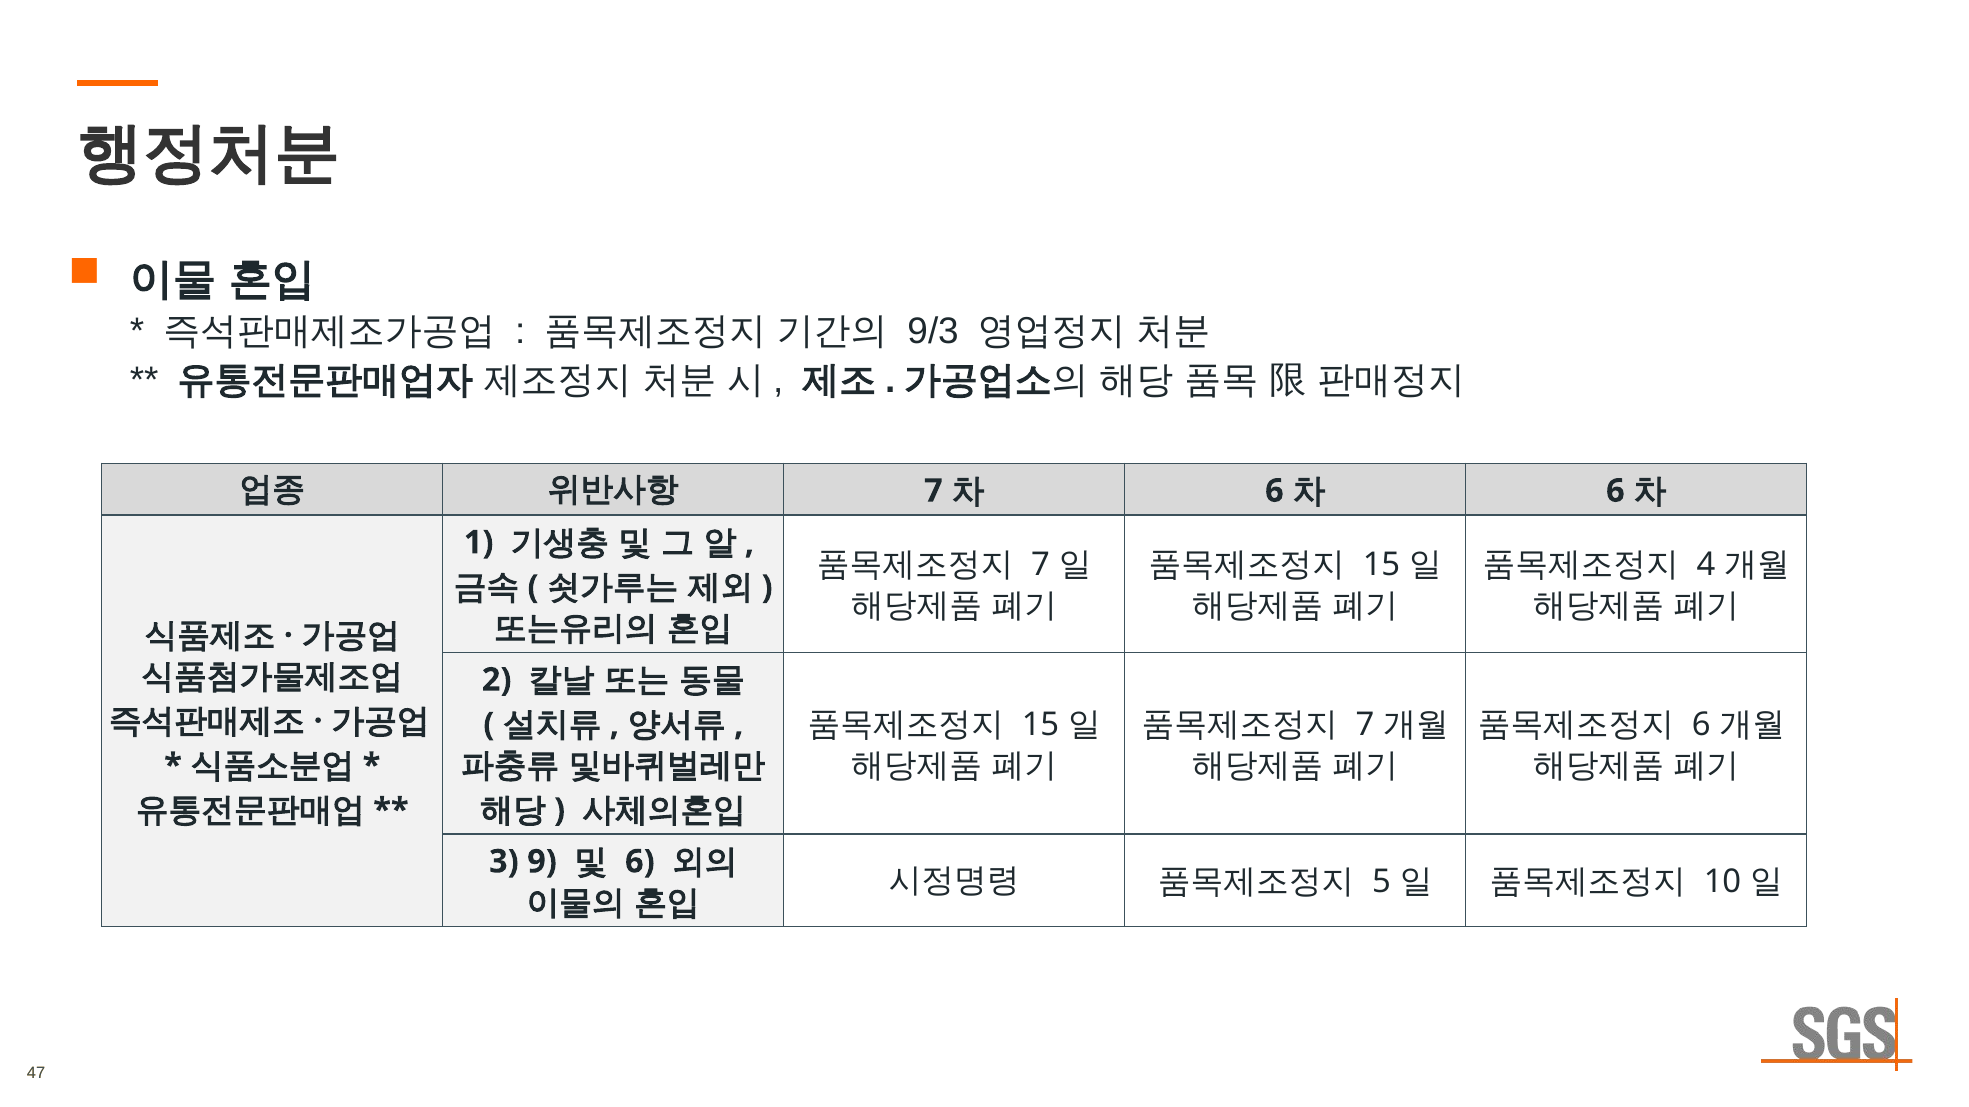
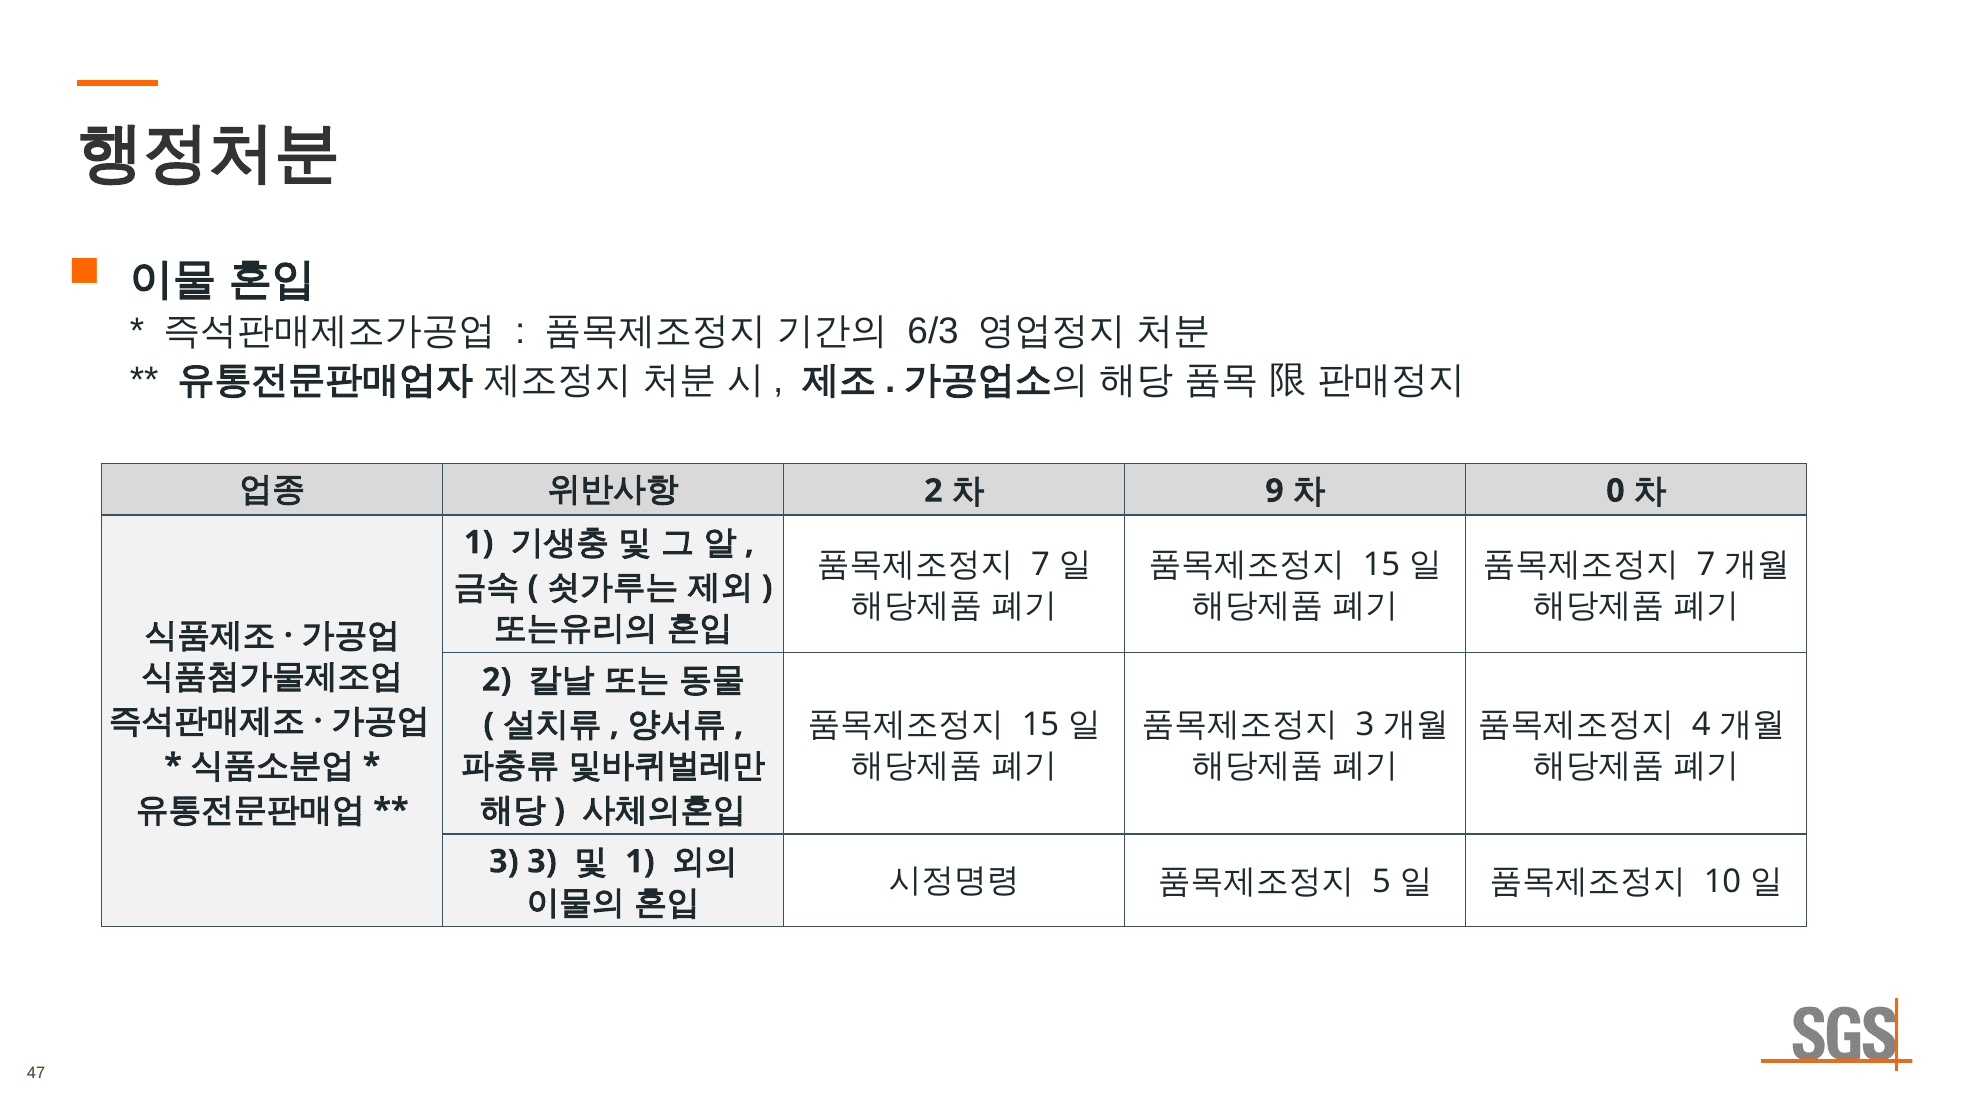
9/3: 9/3 -> 6/3
7 at (933, 491): 7 -> 2
6 at (1274, 491): 6 -> 9
6 at (1615, 491): 6 -> 0
4 at (1706, 565): 4 -> 7
7 at (1365, 725): 7 -> 3
6 at (1701, 725): 6 -> 4
3 9: 9 -> 3
6 at (640, 862): 6 -> 1
